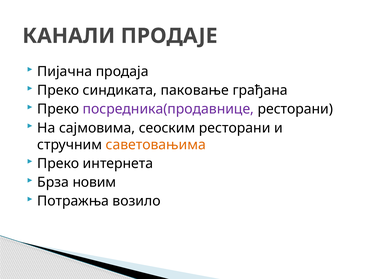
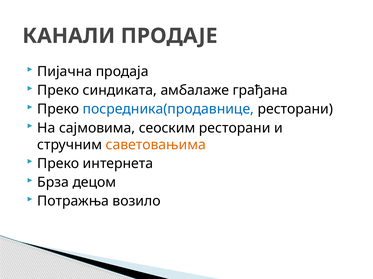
паковање: паковање -> амбалаже
посредника(продавнице colour: purple -> blue
новим: новим -> децом
